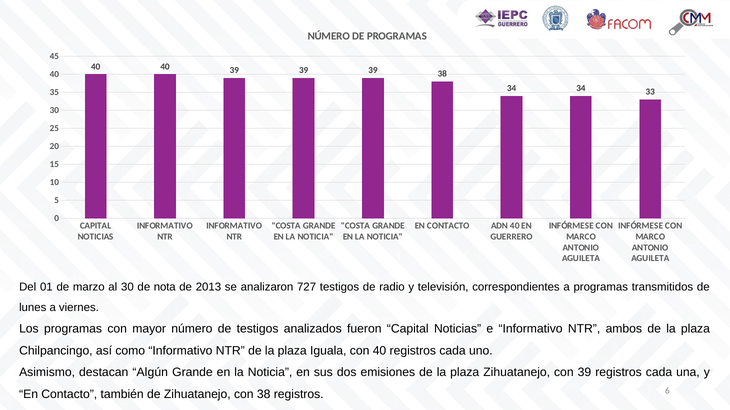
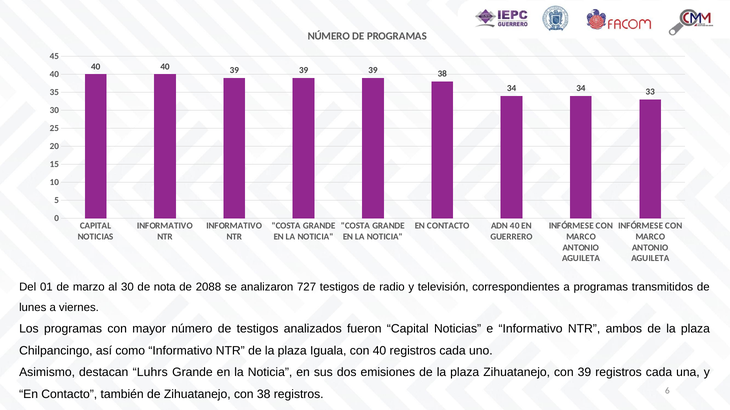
2013: 2013 -> 2088
Algún: Algún -> Luhrs
